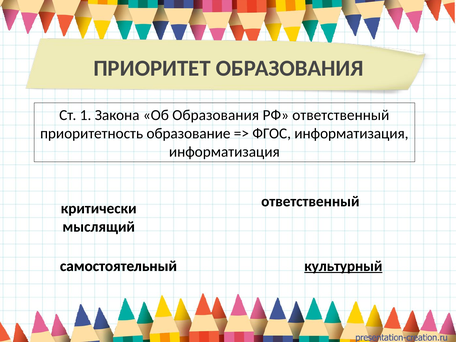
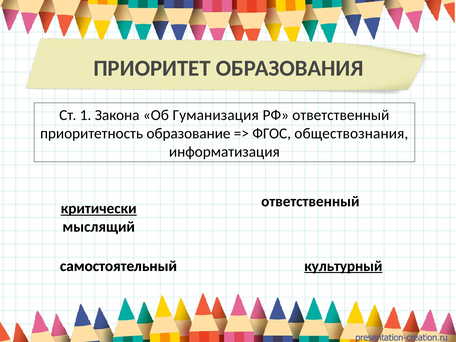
Об Образования: Образования -> Гуманизация
ФГОС информатизация: информатизация -> обществознания
критически underline: none -> present
